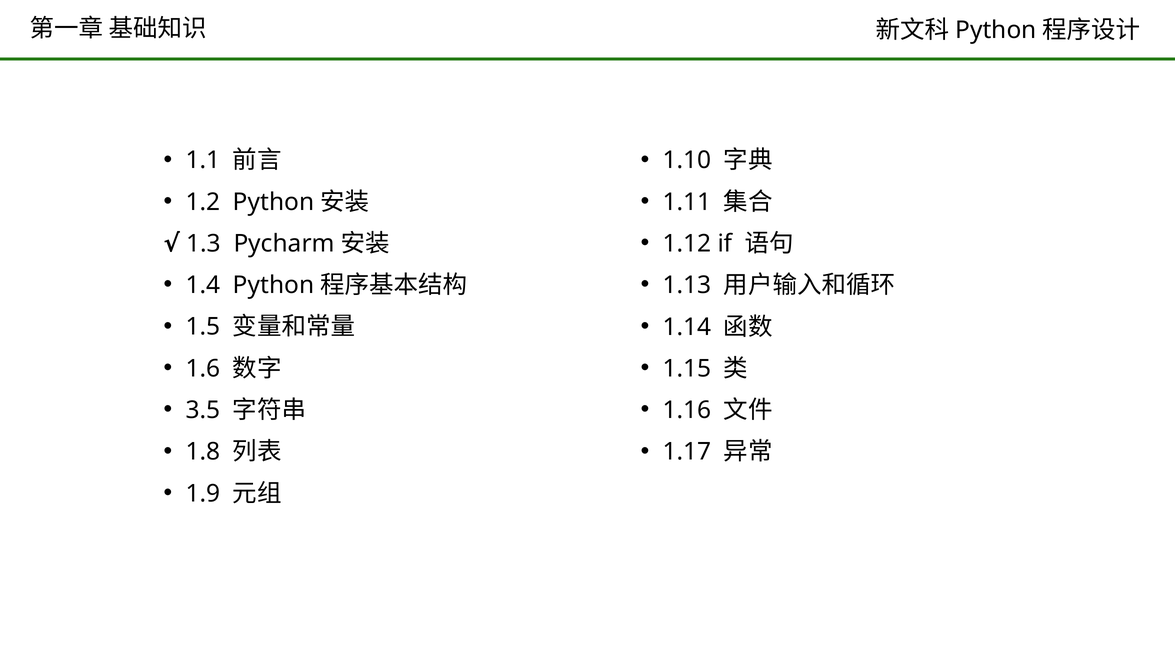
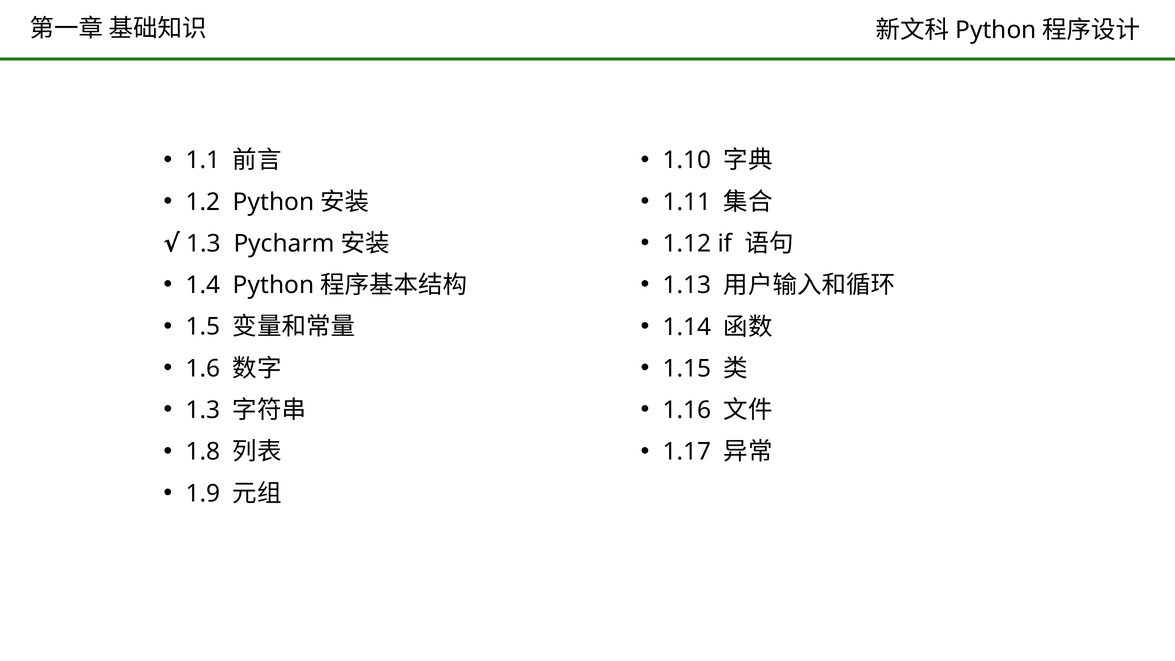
3.5 at (203, 410): 3.5 -> 1.3
